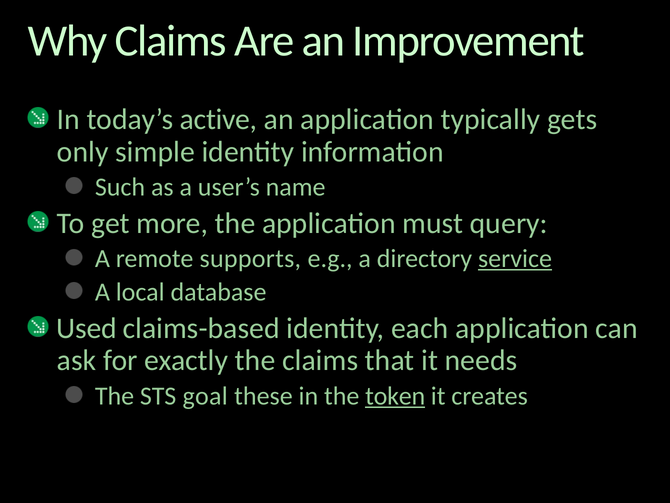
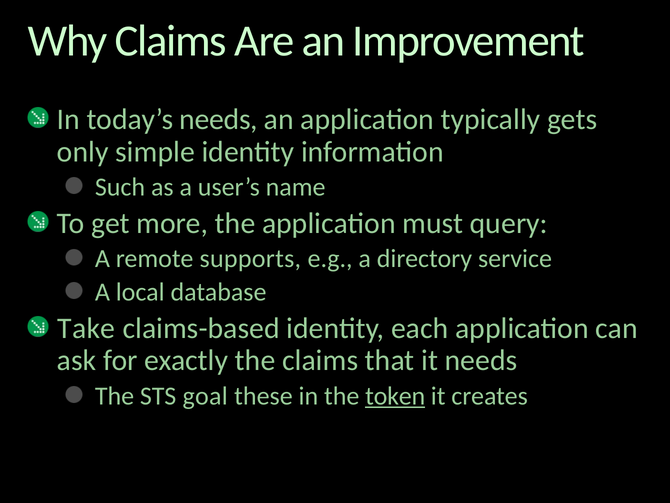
today’s active: active -> needs
service underline: present -> none
Used: Used -> Take
